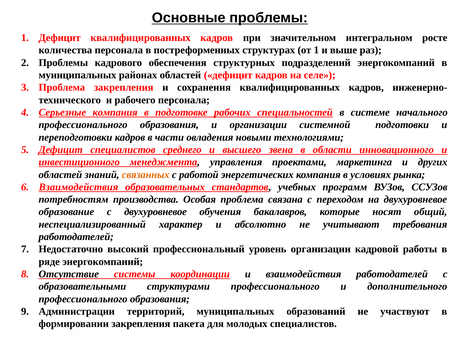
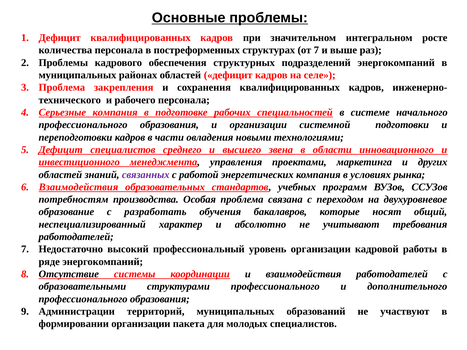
от 1: 1 -> 7
связанных colour: orange -> purple
с двухуровневое: двухуровневое -> разработать
формировании закрепления: закрепления -> организации
